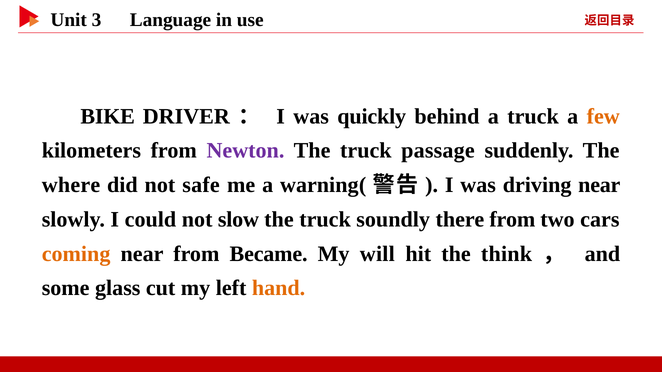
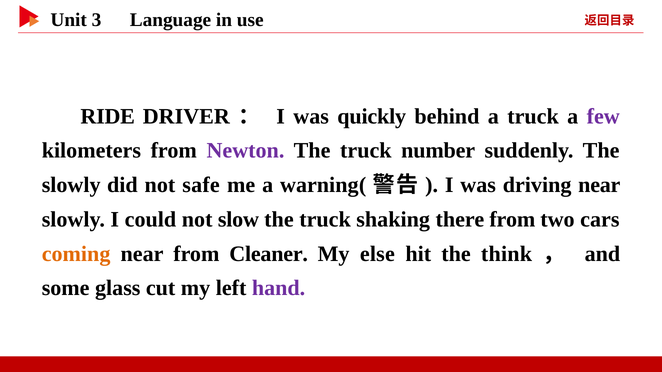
BIKE: BIKE -> RIDE
few colour: orange -> purple
passage: passage -> number
where at (71, 185): where -> slowly
soundly: soundly -> shaking
Became: Became -> Cleaner
will: will -> else
hand colour: orange -> purple
